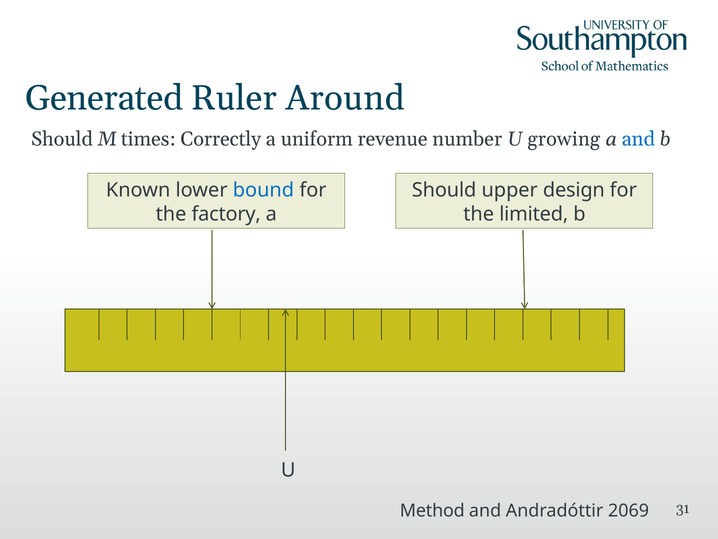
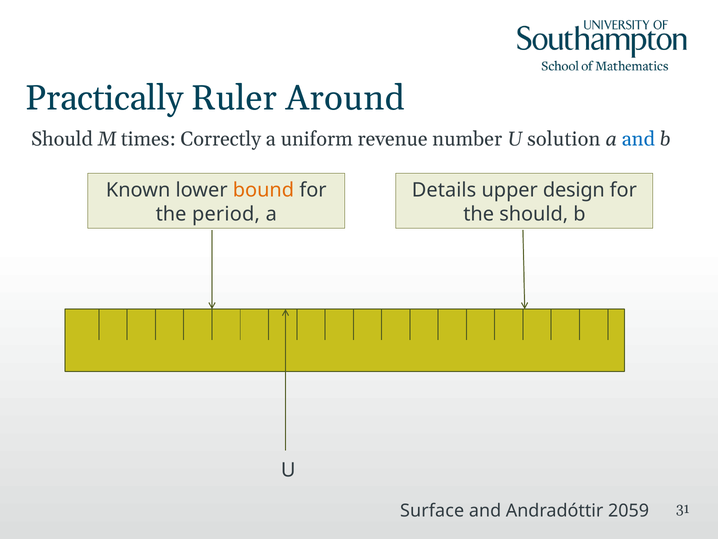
Generated: Generated -> Practically
growing: growing -> solution
bound colour: blue -> orange
Should at (444, 190): Should -> Details
factory: factory -> period
the limited: limited -> should
Method: Method -> Surface
2069: 2069 -> 2059
